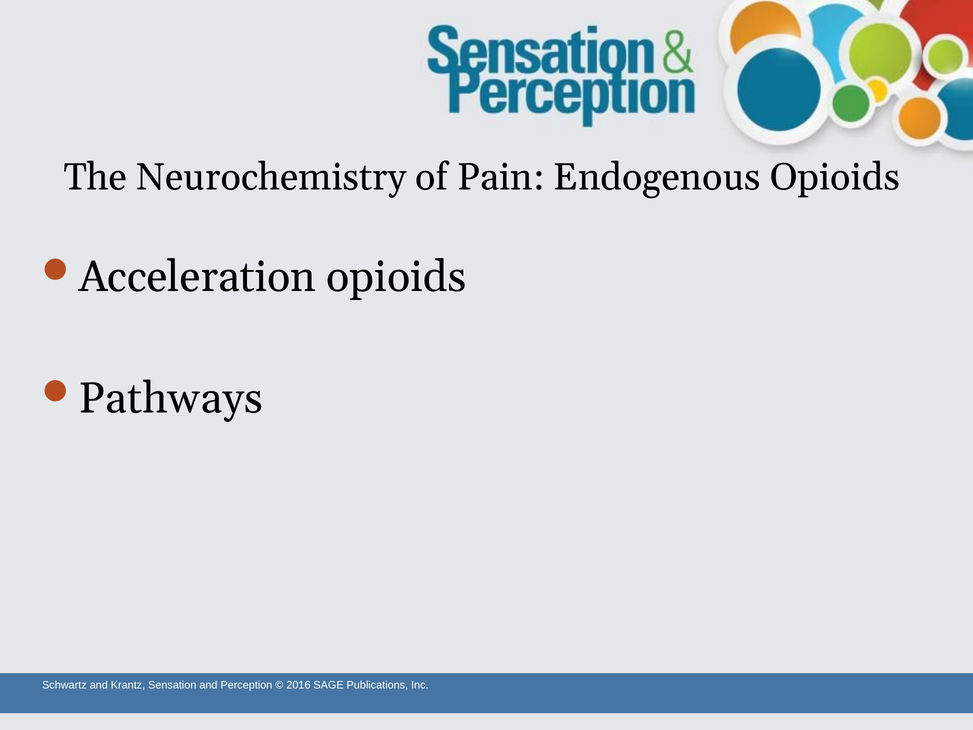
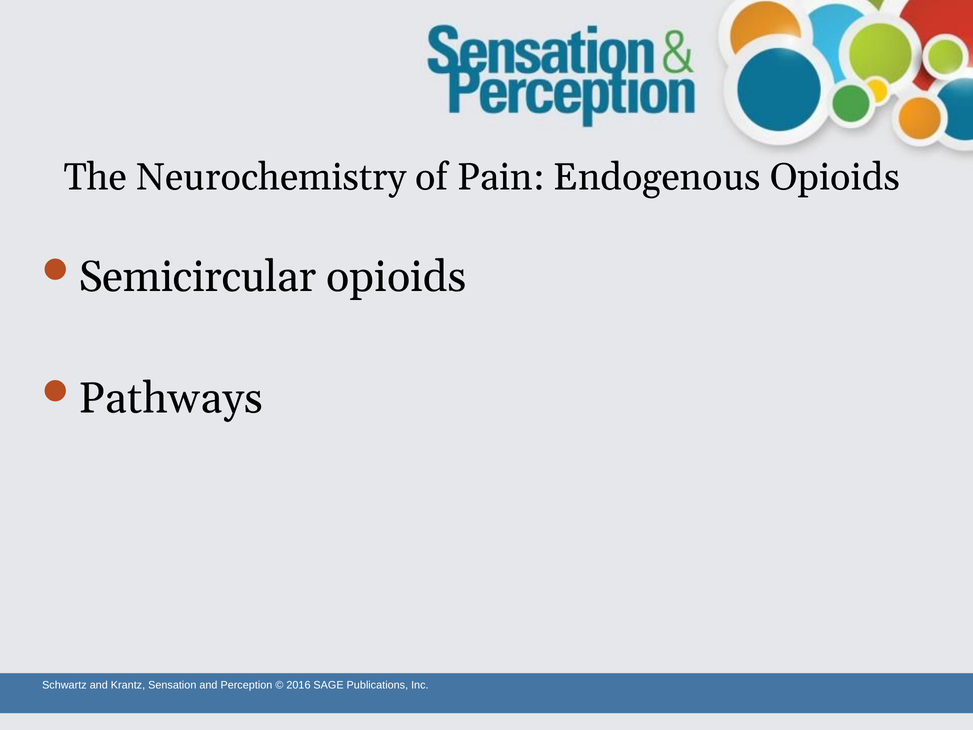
Acceleration: Acceleration -> Semicircular
